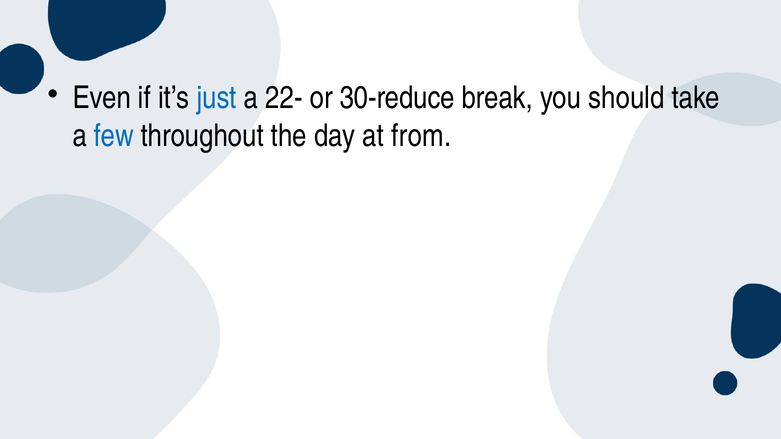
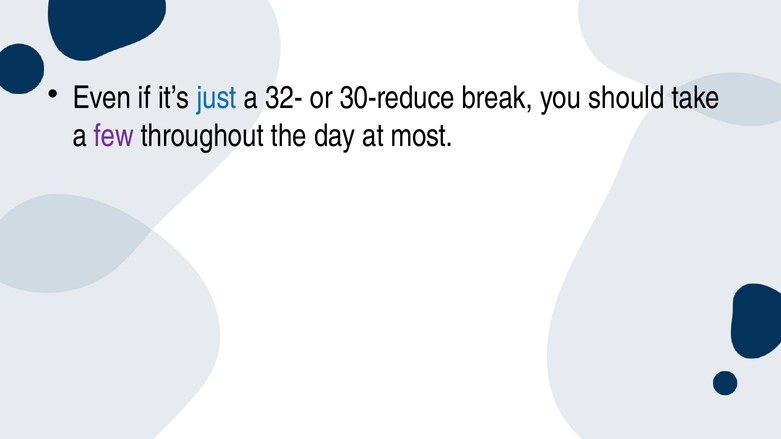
22-: 22- -> 32-
few colour: blue -> purple
from: from -> most
